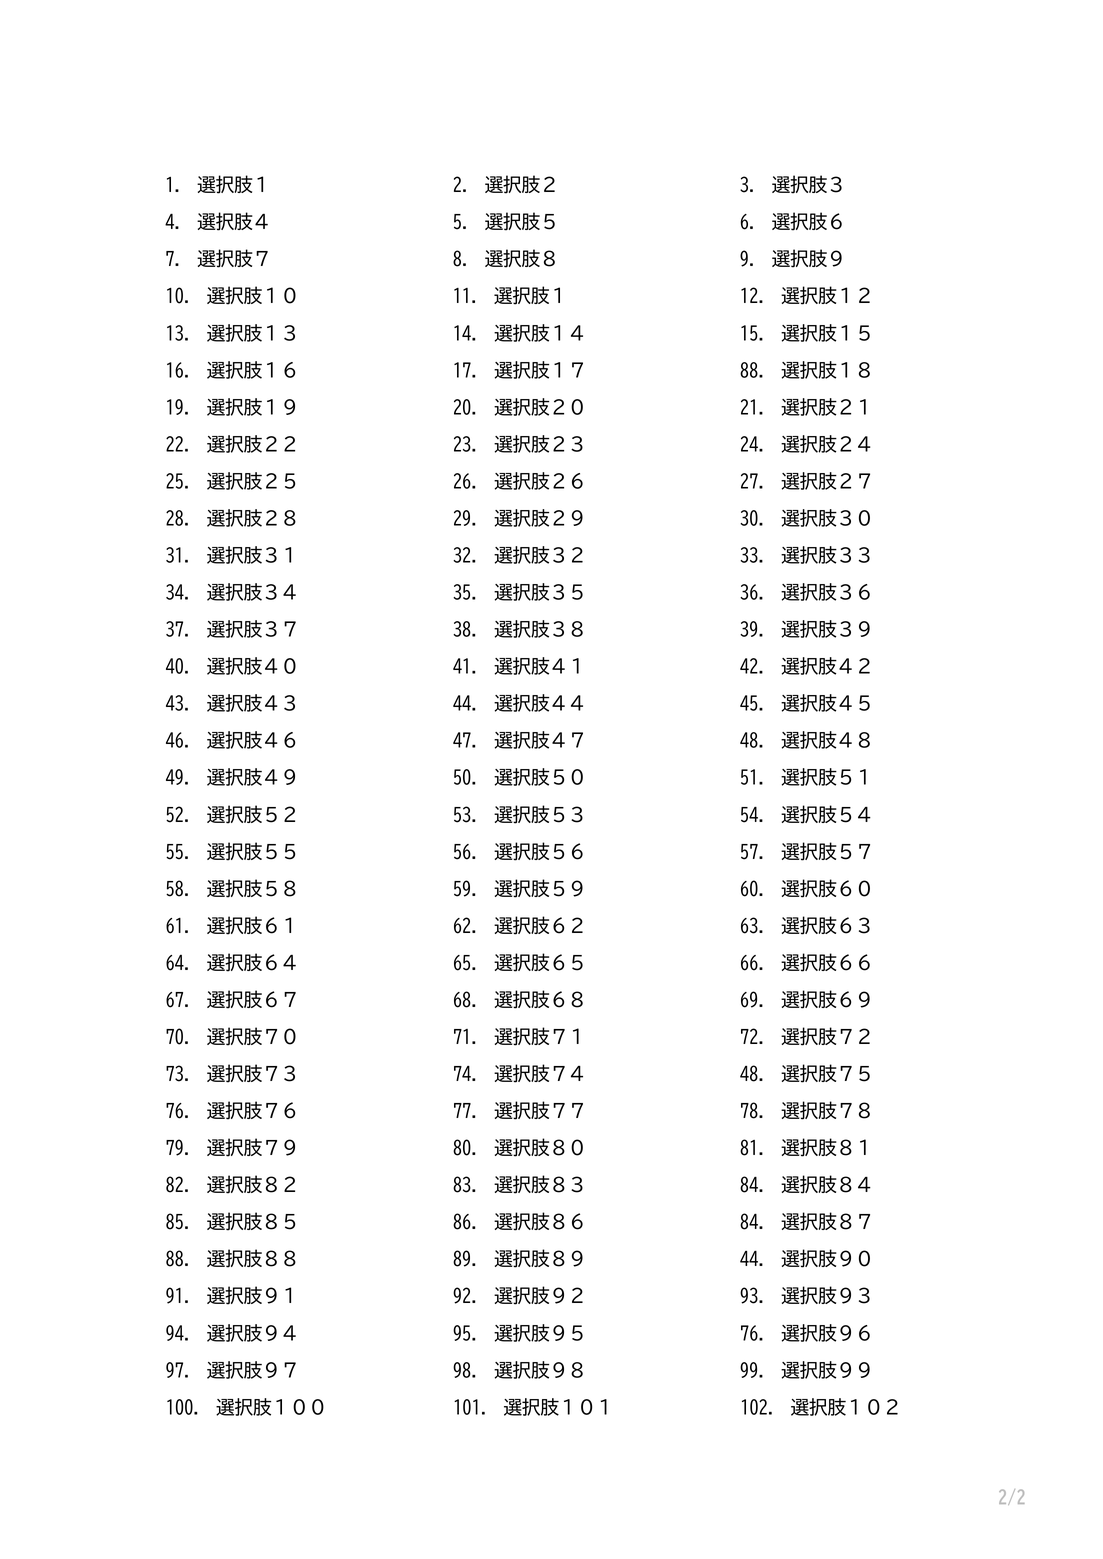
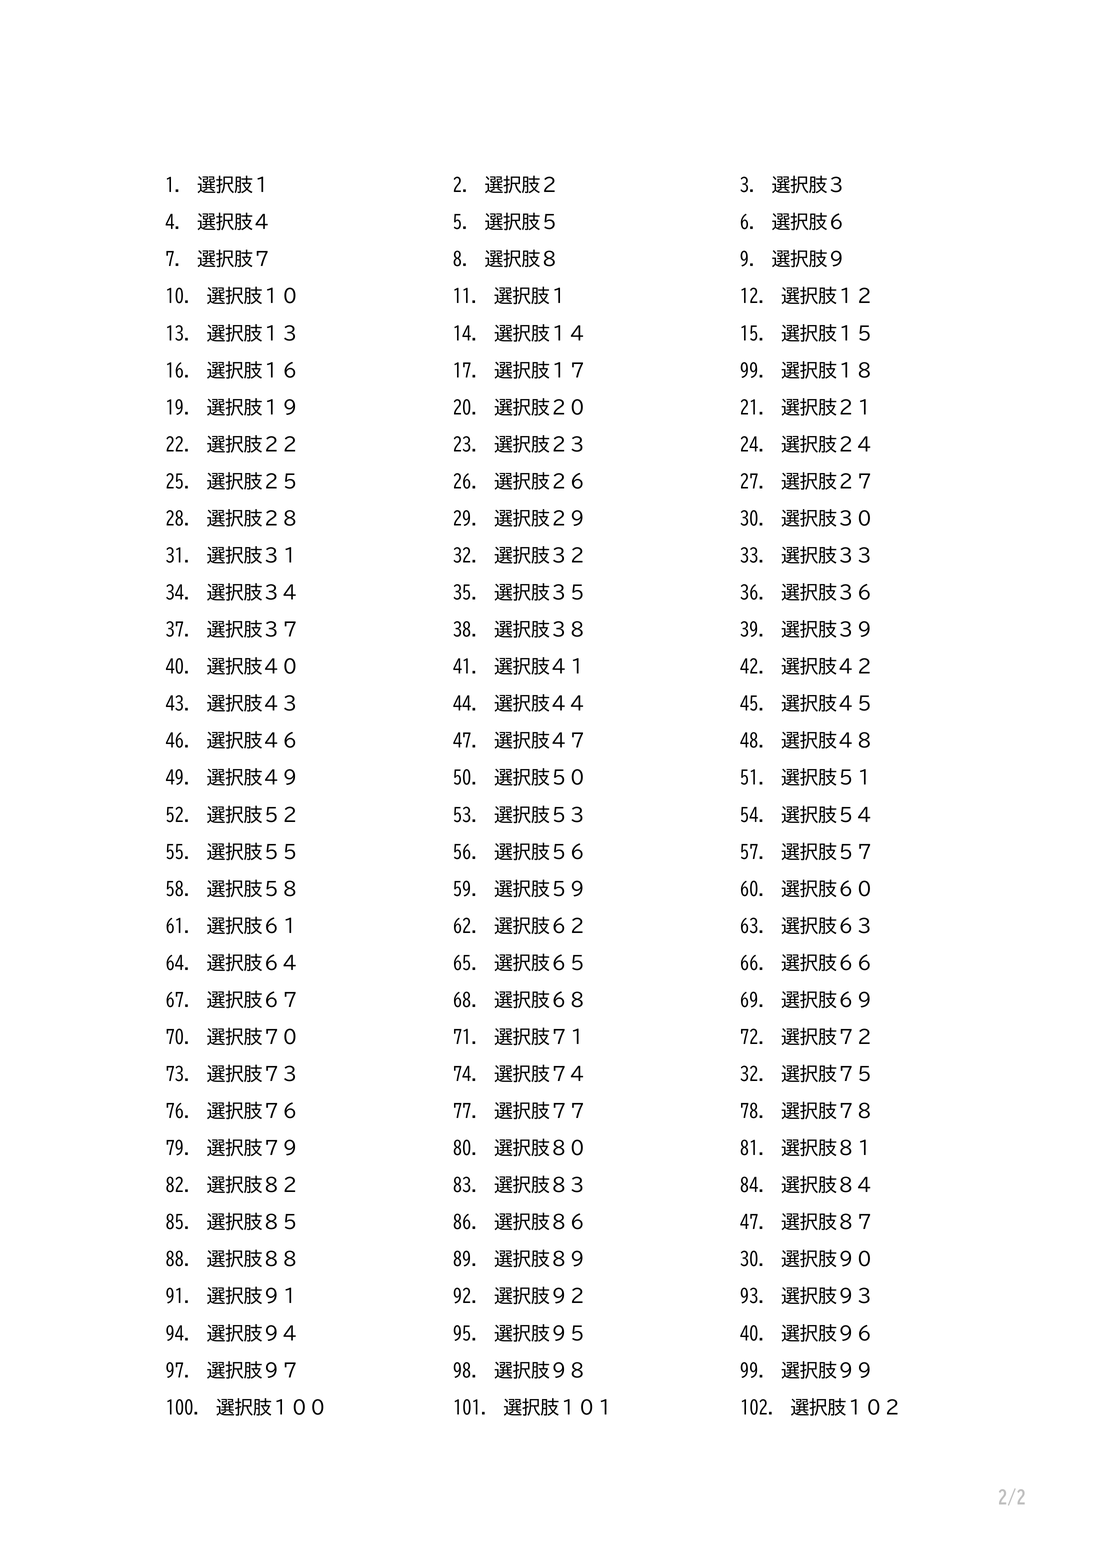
88 at (754, 371): 88 -> 99
48 at (754, 1075): 48 -> 32
84 at (754, 1224): 84 -> 47
44 at (754, 1261): 44 -> 30
76 at (754, 1335): 76 -> 40
